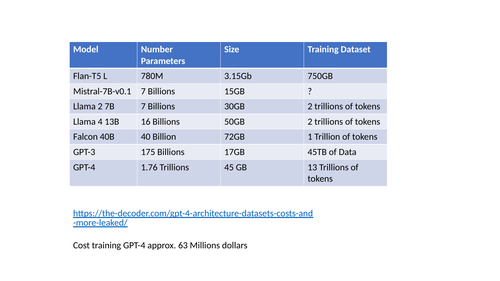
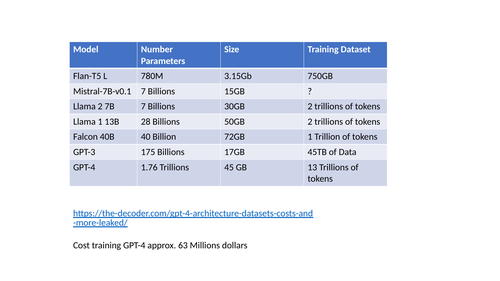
Llama 4: 4 -> 1
16: 16 -> 28
